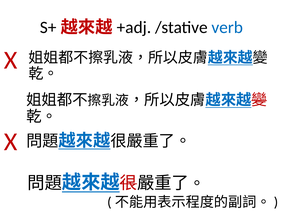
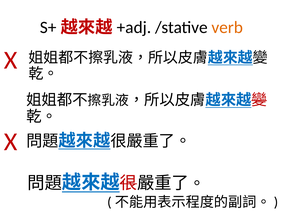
verb colour: blue -> orange
